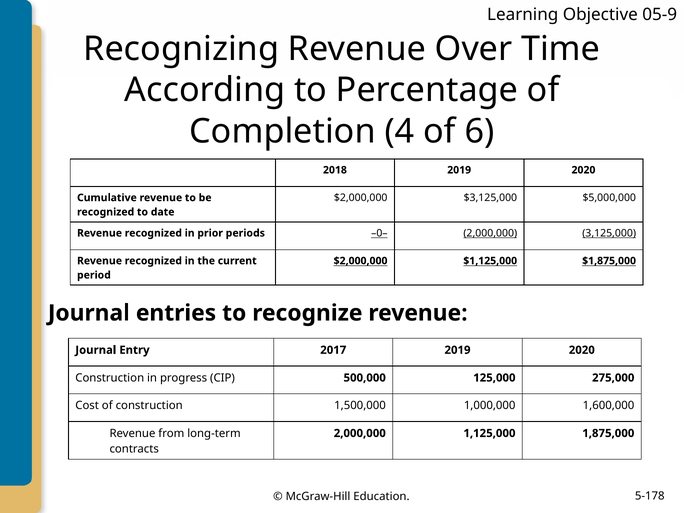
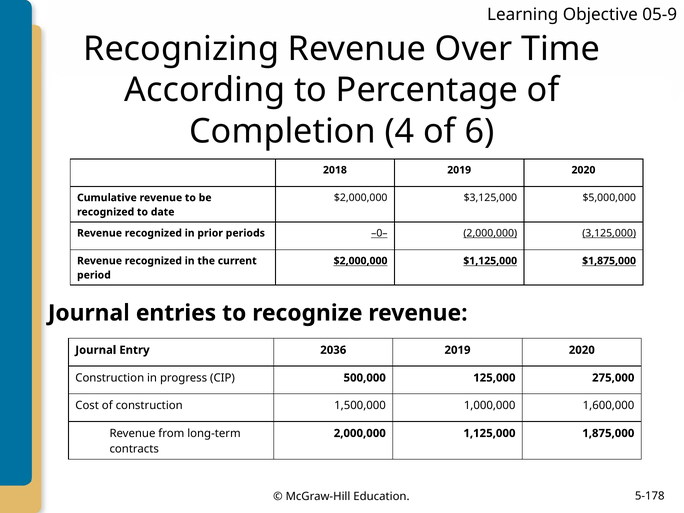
2017: 2017 -> 2036
